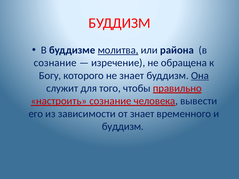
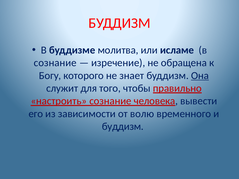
молитва underline: present -> none
района: района -> исламе
от знает: знает -> волю
